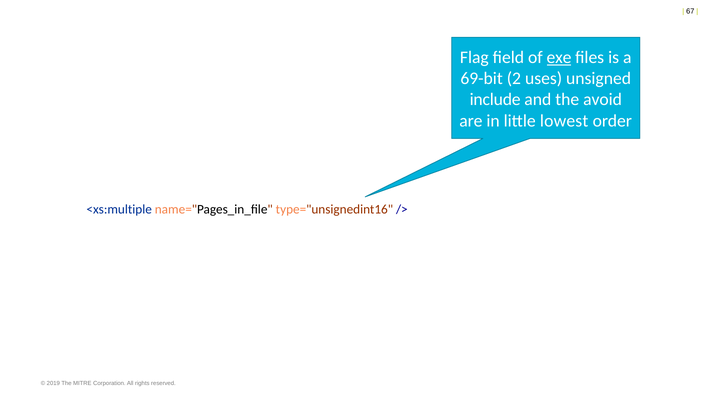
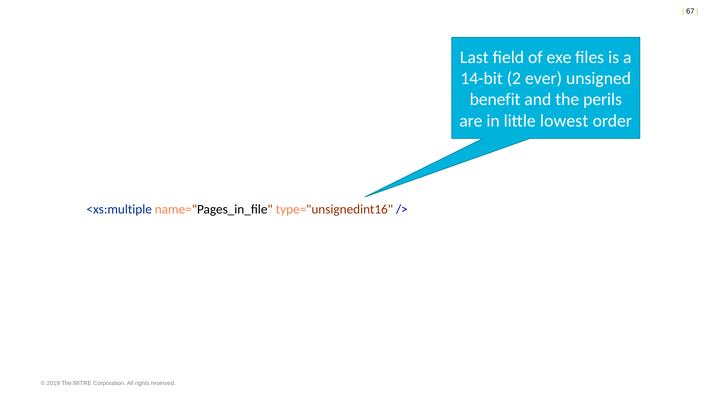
Flag: Flag -> Last
exe underline: present -> none
69-bit: 69-bit -> 14-bit
uses: uses -> ever
include: include -> benefit
avoid: avoid -> perils
